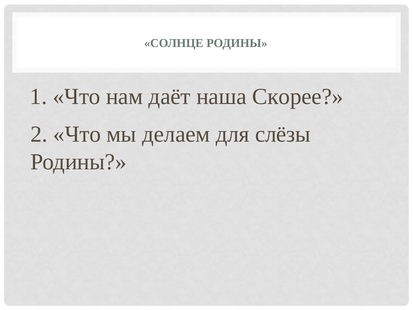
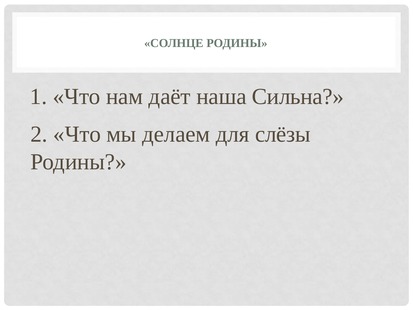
Скорее: Скорее -> Сильна
